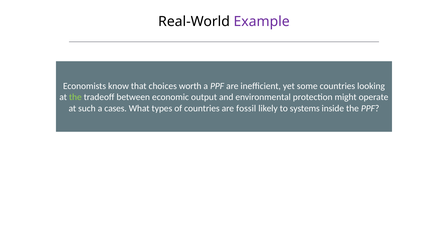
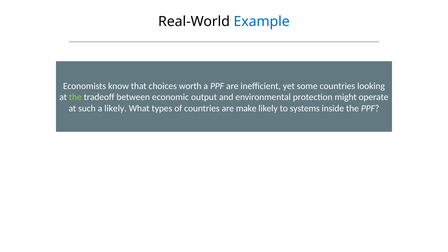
Example colour: purple -> blue
a cases: cases -> likely
fossil: fossil -> make
